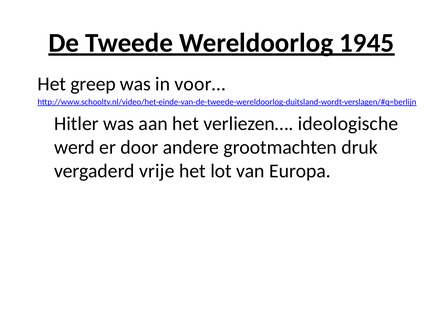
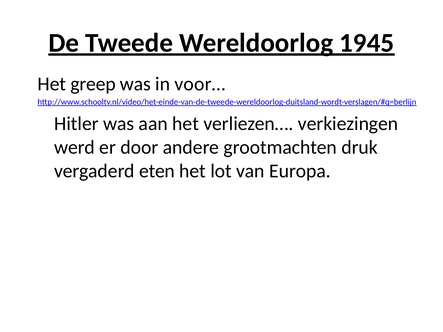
ideologische: ideologische -> verkiezingen
vrije: vrije -> eten
